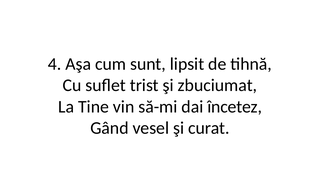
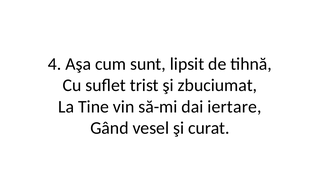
încetez: încetez -> iertare
